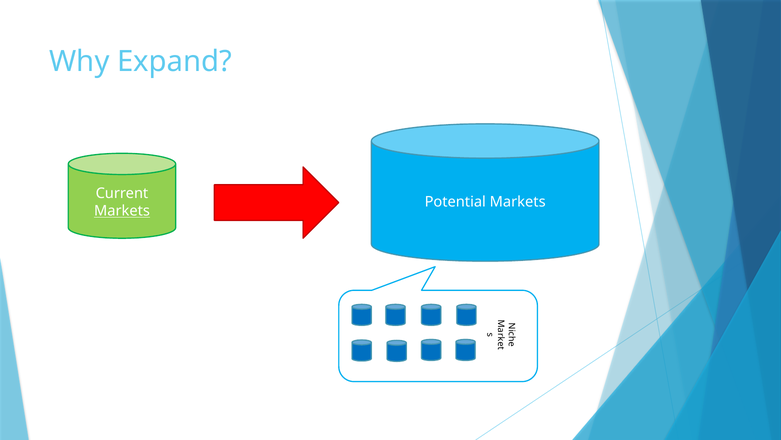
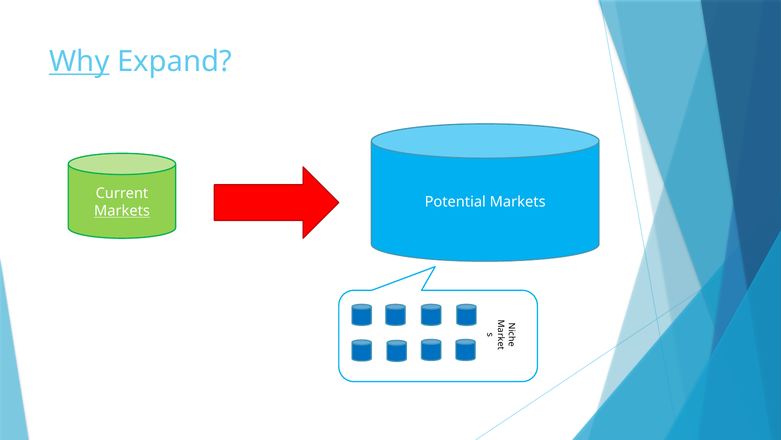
Why underline: none -> present
